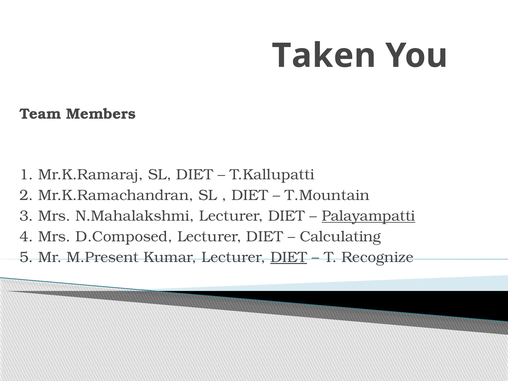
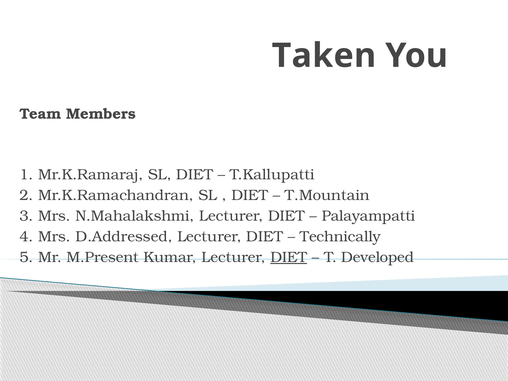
Palayampatti underline: present -> none
D.Composed: D.Composed -> D.Addressed
Calculating: Calculating -> Technically
Recognize: Recognize -> Developed
